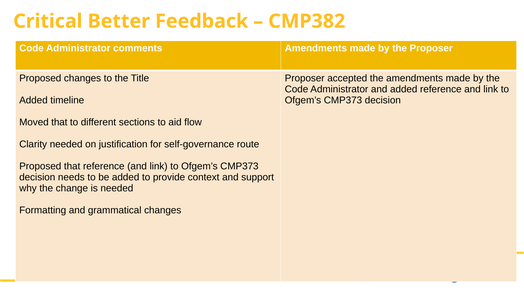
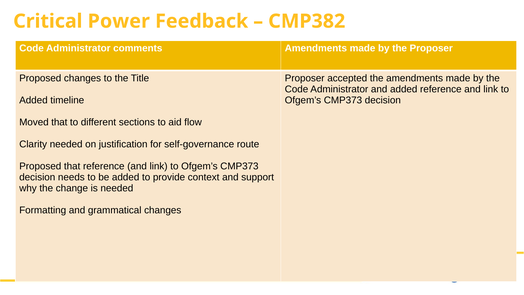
Better: Better -> Power
